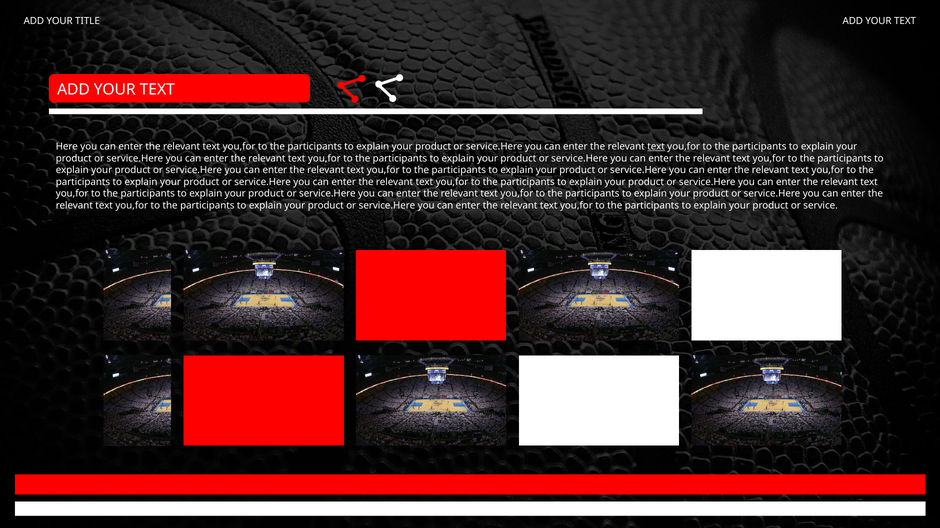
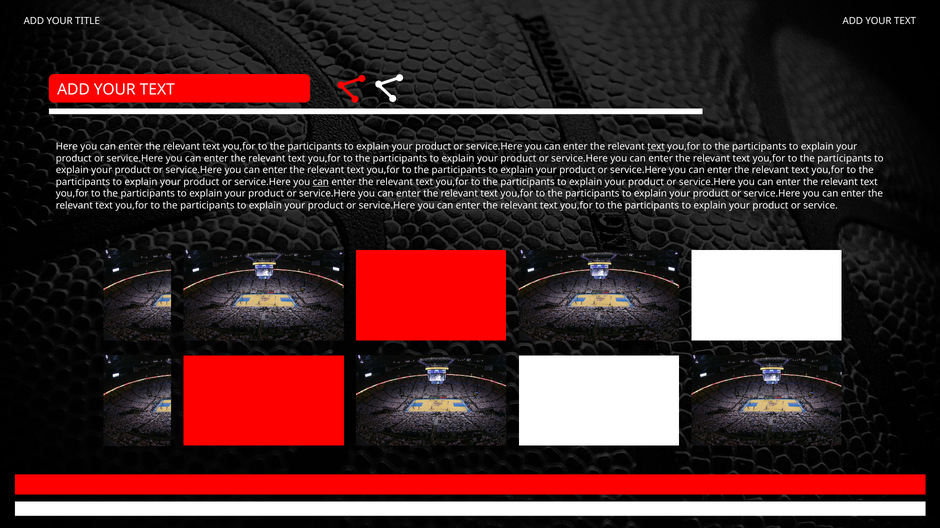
can at (321, 182) underline: none -> present
